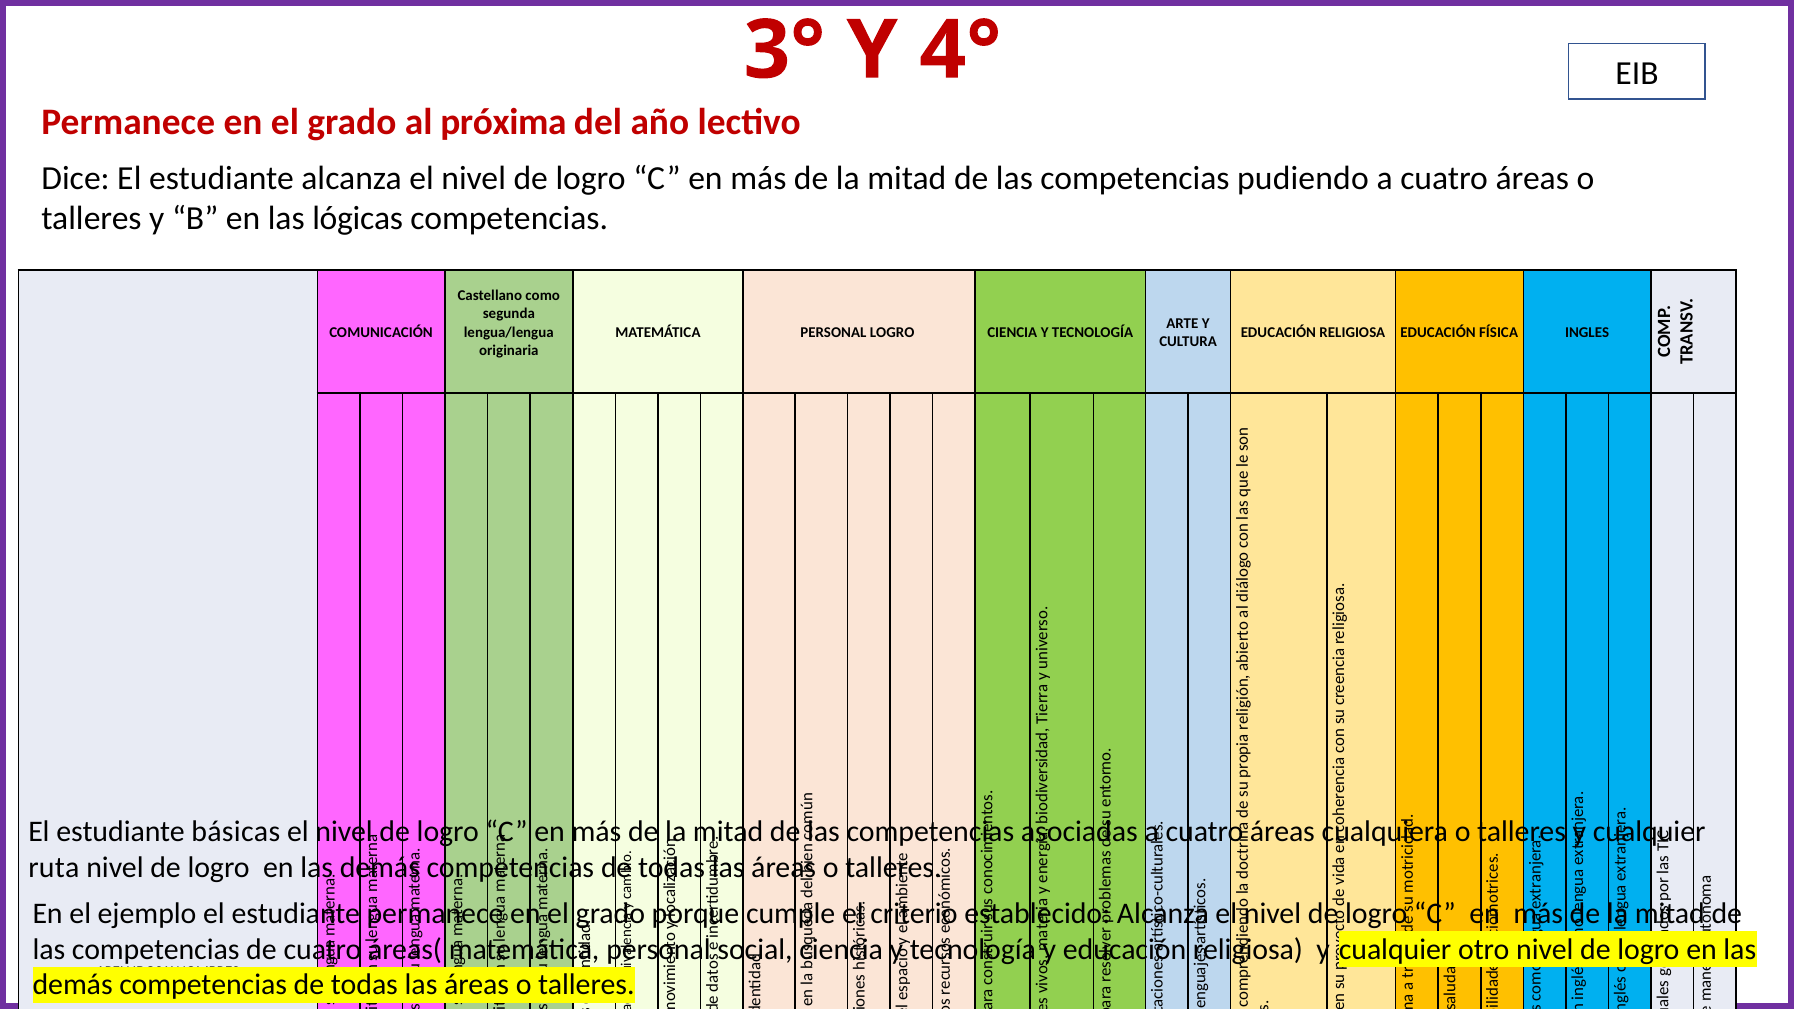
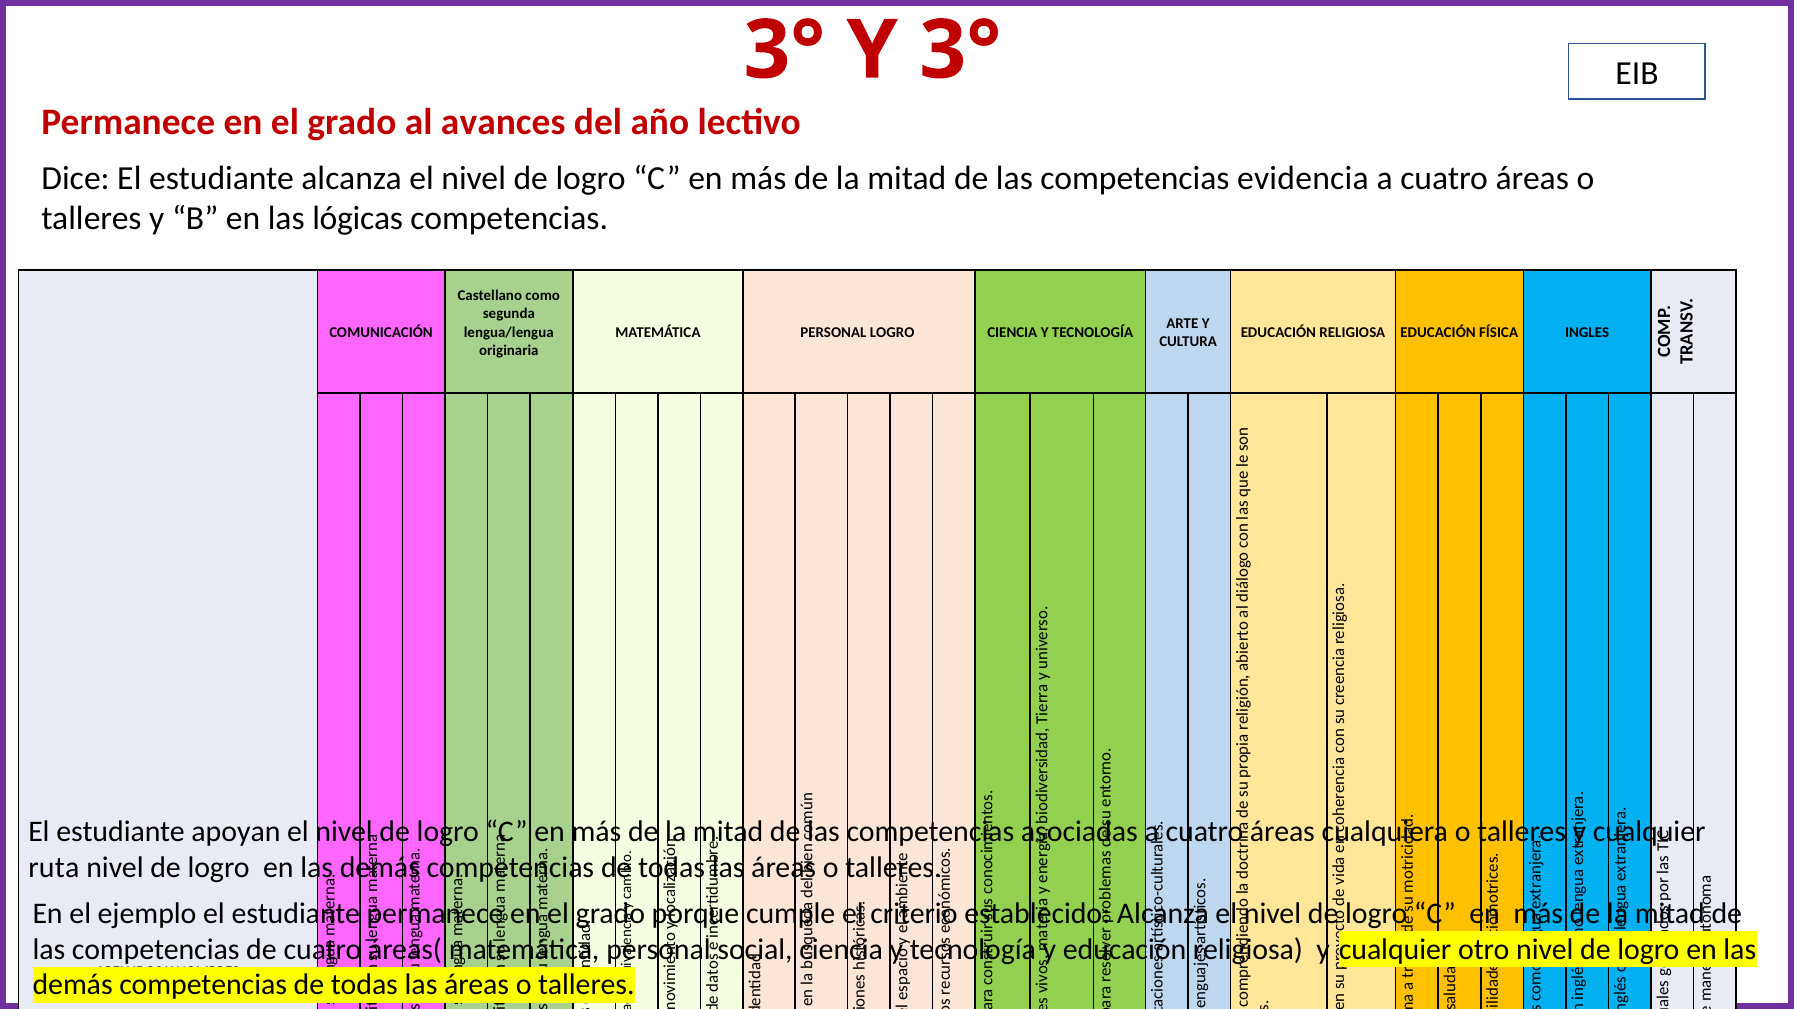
Y 4°: 4° -> 3°
próxima: próxima -> avances
pudiendo: pudiendo -> evidencia
básicas: básicas -> apoyan
